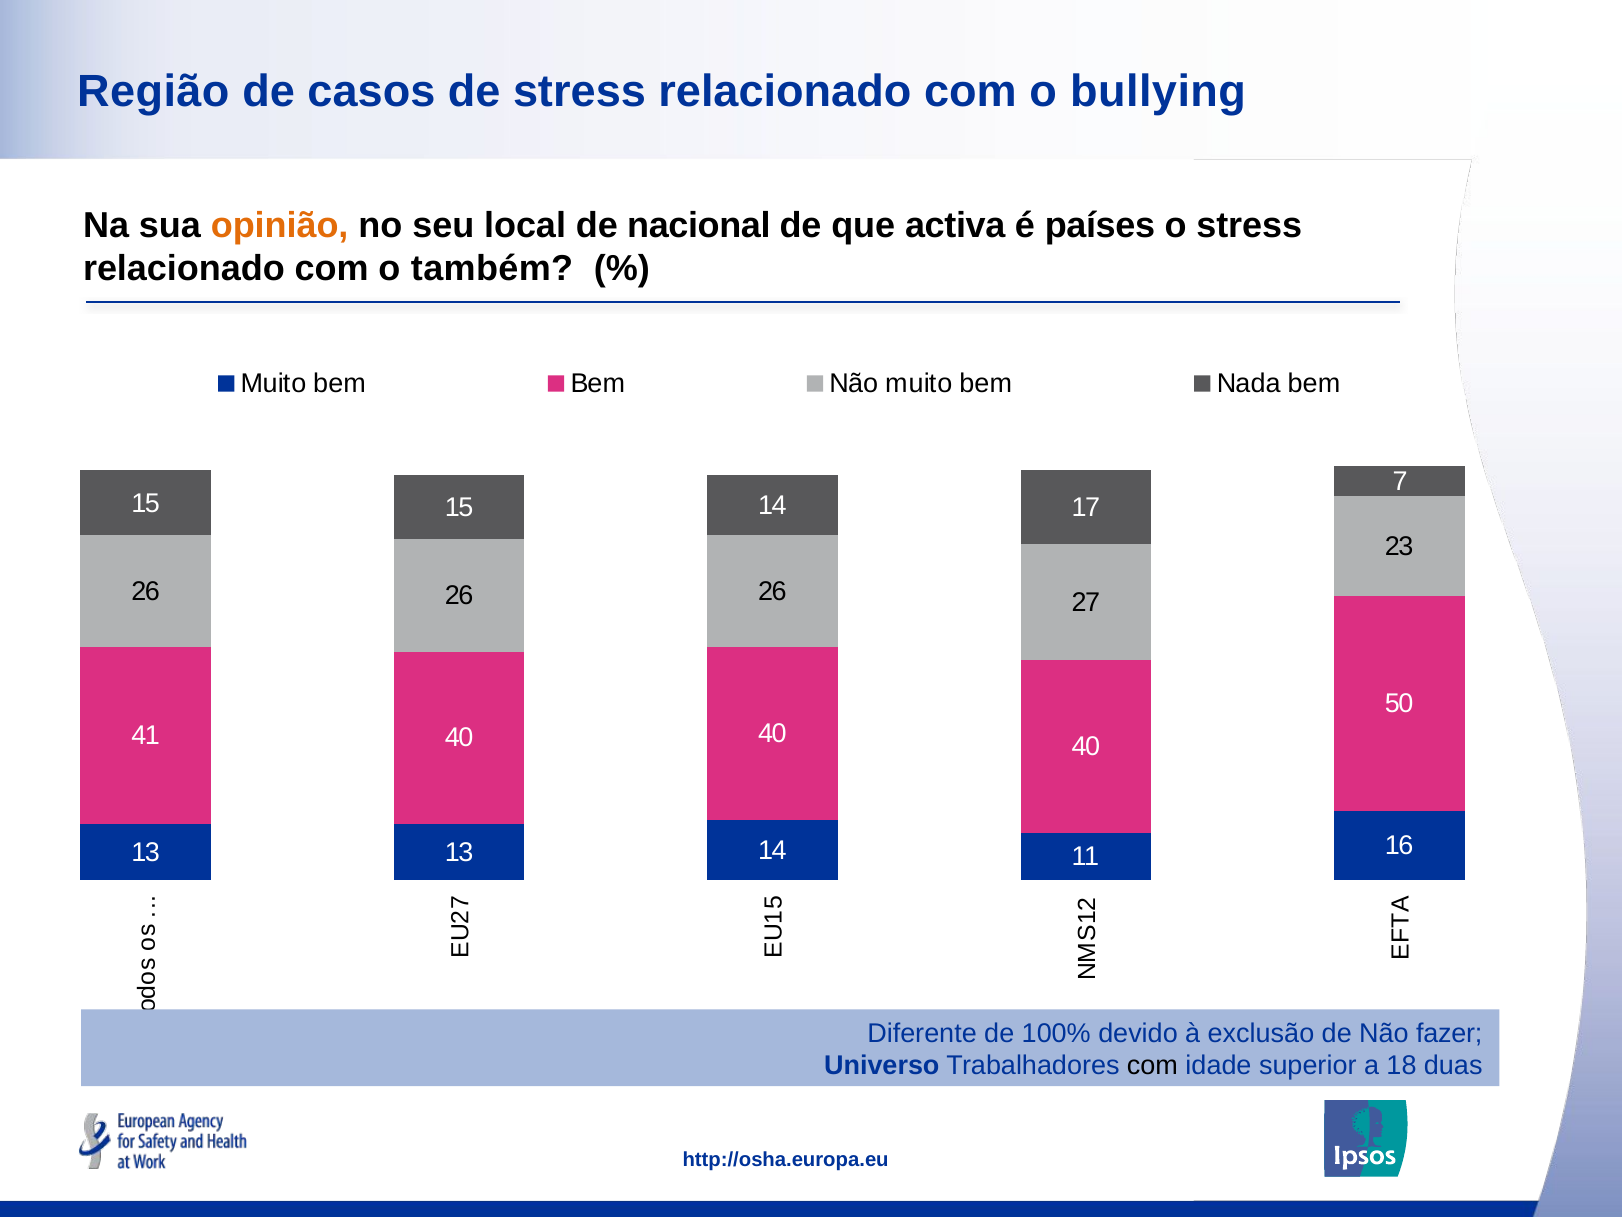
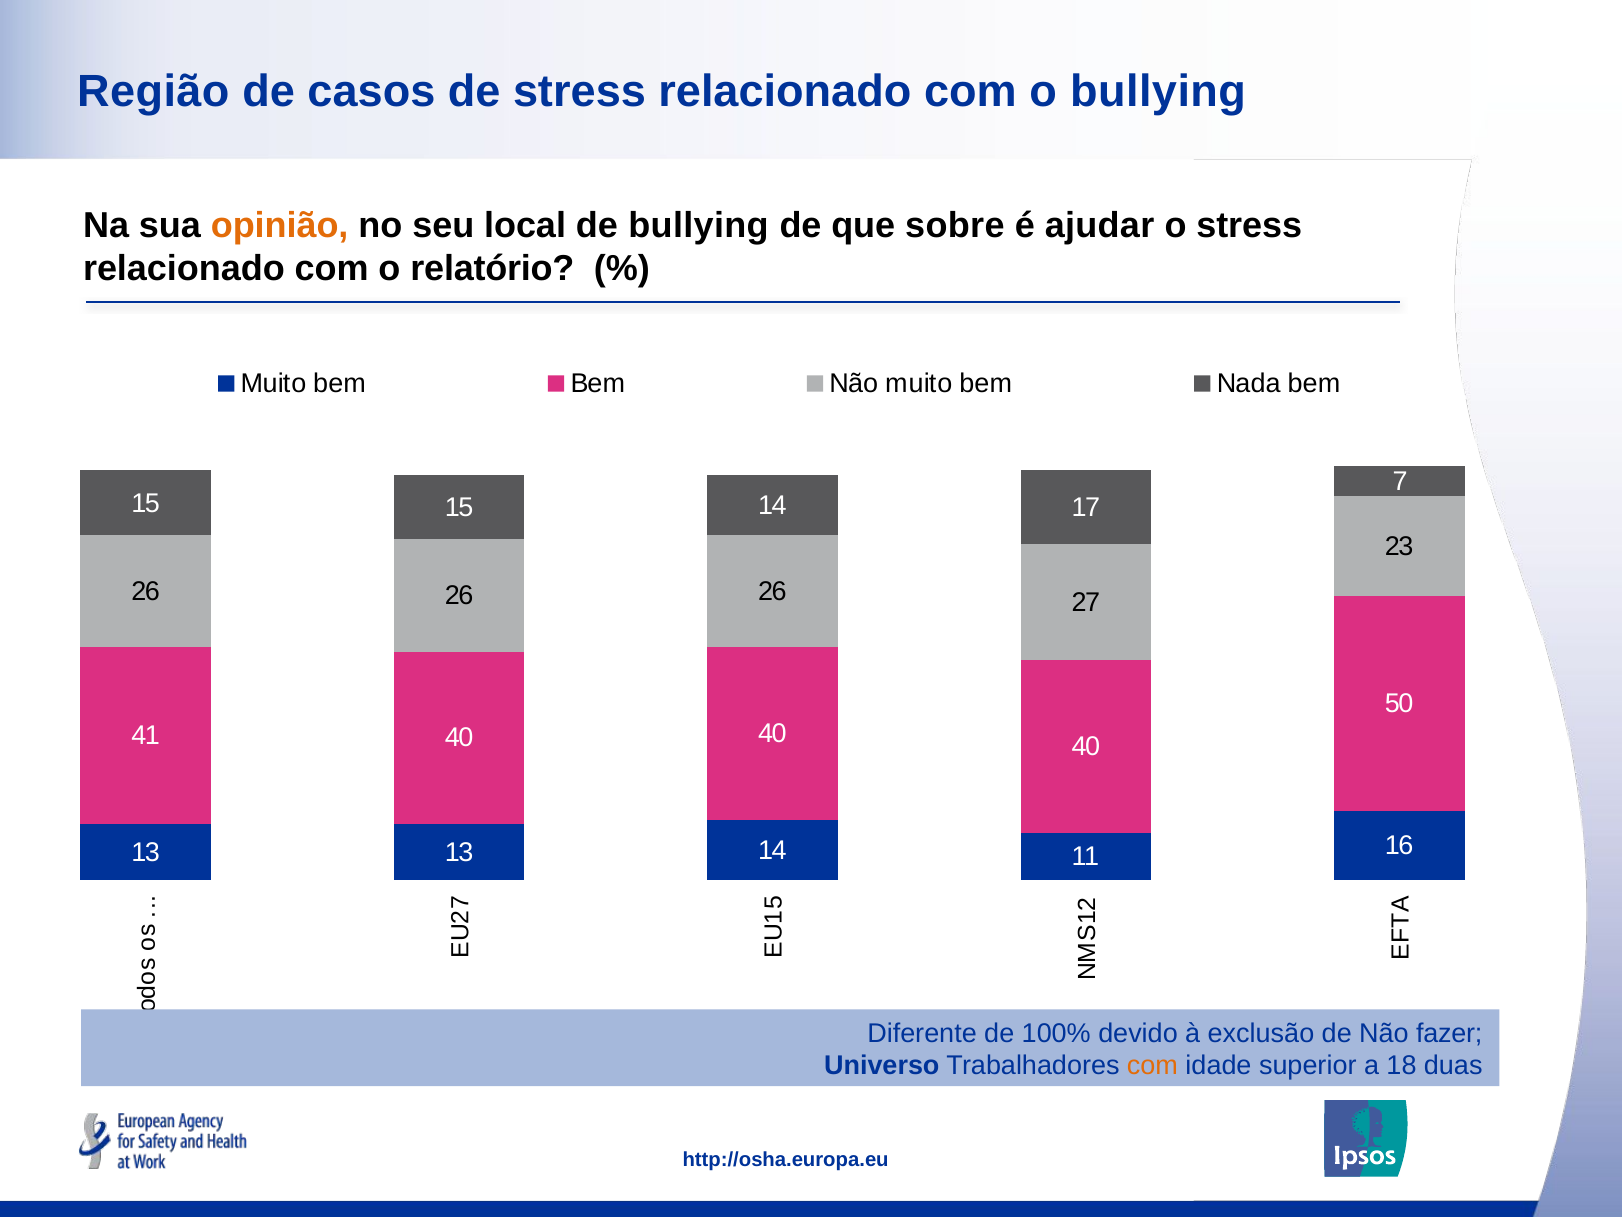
de nacional: nacional -> bullying
activa: activa -> sobre
países: países -> ajudar
também: também -> relatório
com at (1152, 1065) colour: black -> orange
